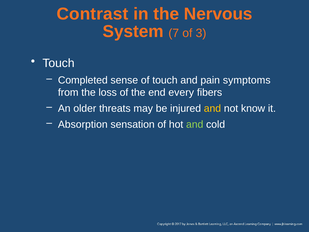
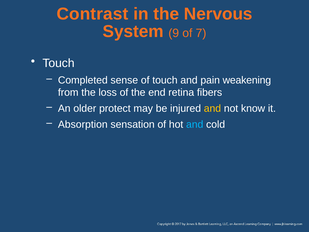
7: 7 -> 9
3: 3 -> 7
symptoms: symptoms -> weakening
every: every -> retina
threats: threats -> protect
and at (195, 124) colour: light green -> light blue
